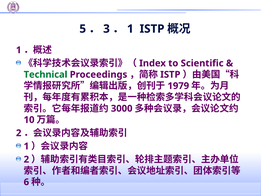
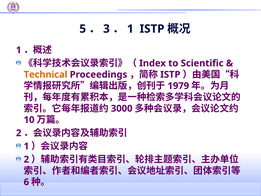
Technical colour: green -> orange
